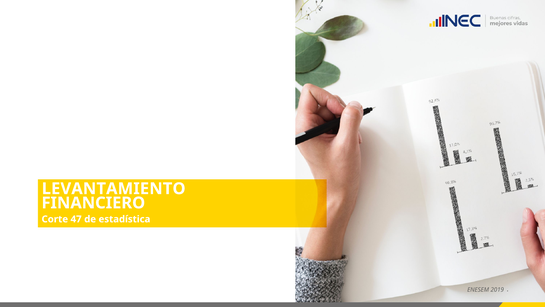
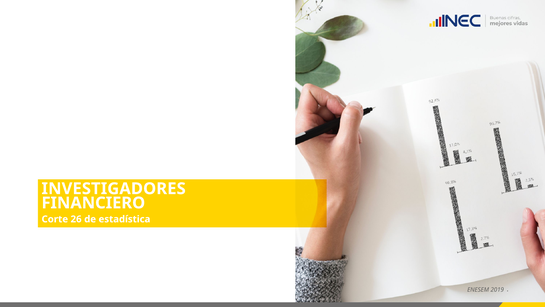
LEVANTAMIENTO: LEVANTAMIENTO -> INVESTIGADORES
47: 47 -> 26
